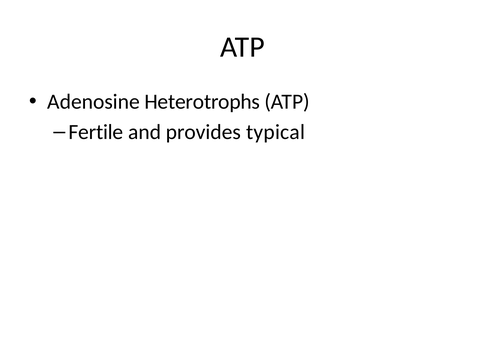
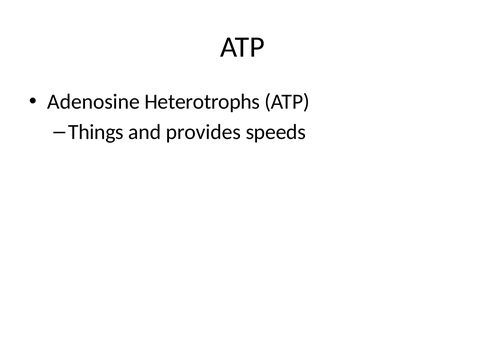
Fertile: Fertile -> Things
typical: typical -> speeds
